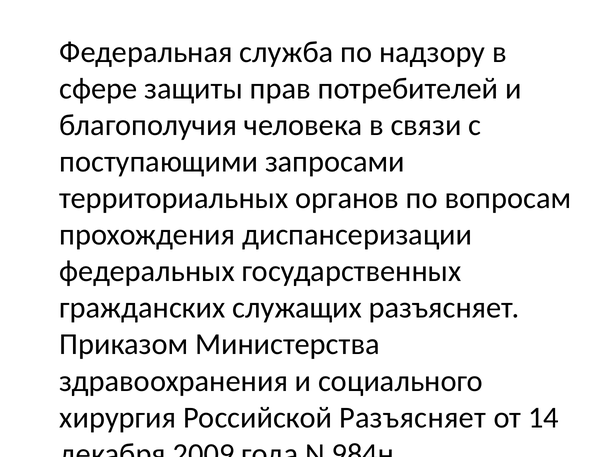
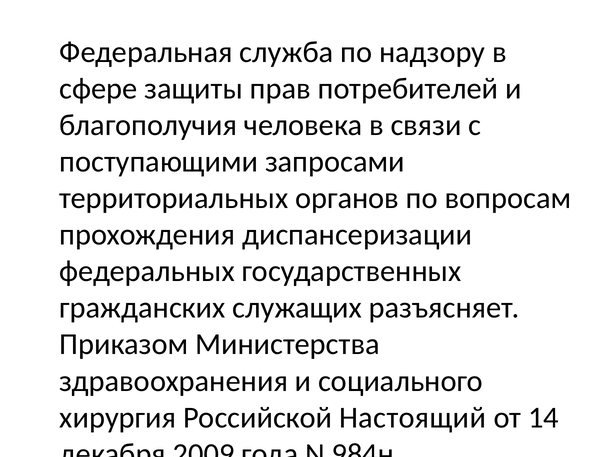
Российской Разъясняет: Разъясняет -> Настоящий
